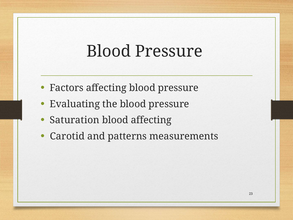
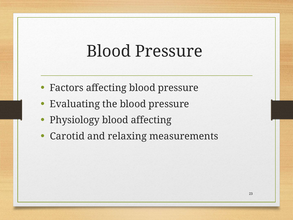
Saturation: Saturation -> Physiology
patterns: patterns -> relaxing
